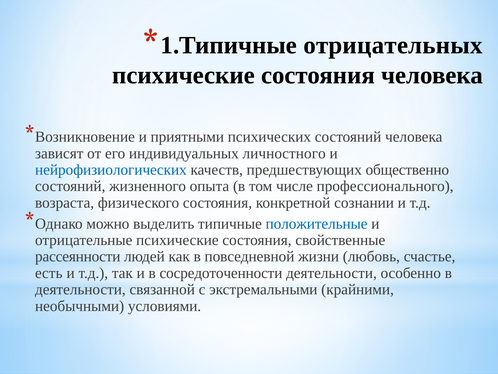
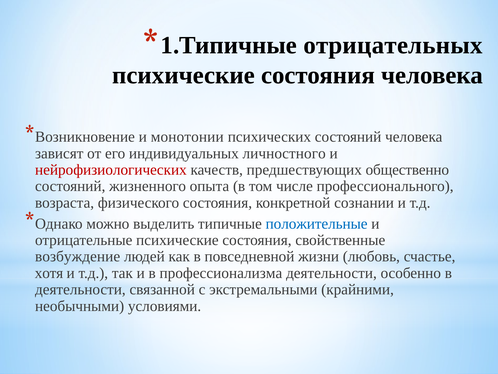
приятными: приятными -> монотонии
нейрофизиологических colour: blue -> red
рассеянности: рассеянности -> возбуждение
есть: есть -> хотя
сосредоточенности: сосредоточенности -> профессионализма
